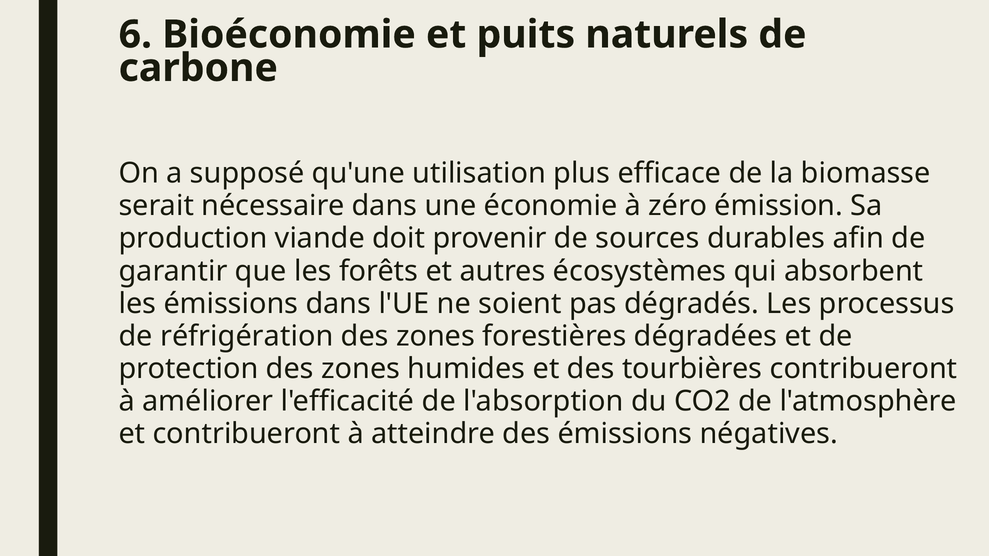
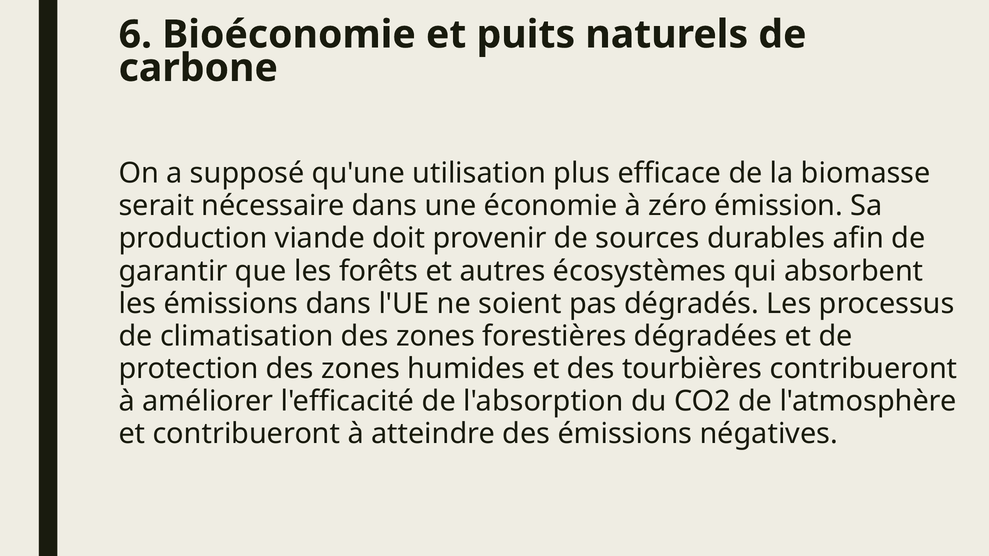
réfrigération: réfrigération -> climatisation
